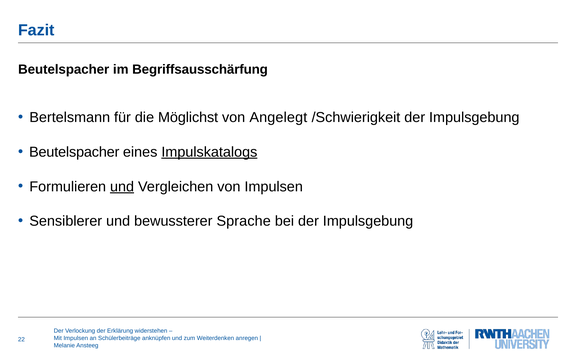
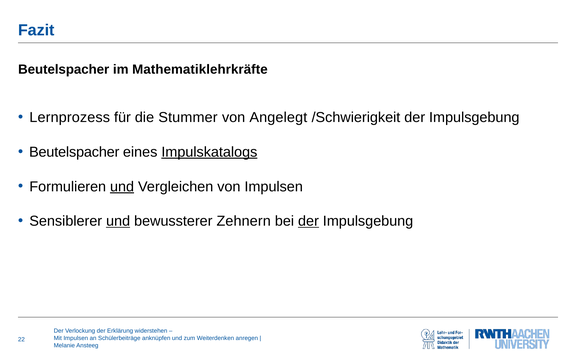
Begriffsausschärfung: Begriffsausschärfung -> Mathematiklehrkräfte
Bertelsmann: Bertelsmann -> Lernprozess
Möglichst: Möglichst -> Stummer
und at (118, 221) underline: none -> present
Sprache: Sprache -> Zehnern
der at (308, 221) underline: none -> present
